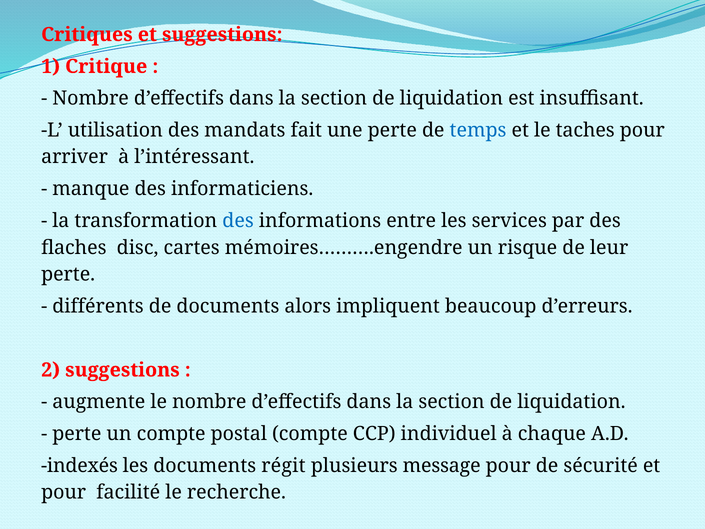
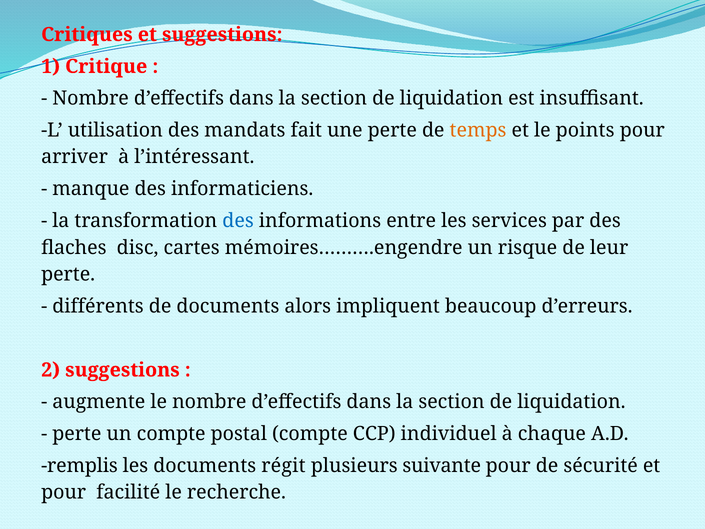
temps colour: blue -> orange
taches: taches -> points
indexés: indexés -> remplis
message: message -> suivante
